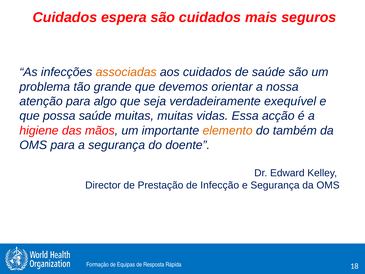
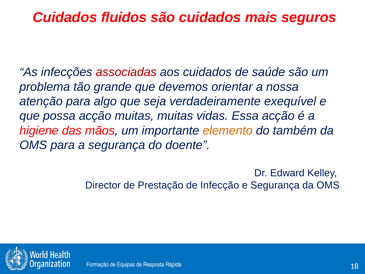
espera: espera -> fluidos
associadas colour: orange -> red
possa saúde: saúde -> acção
